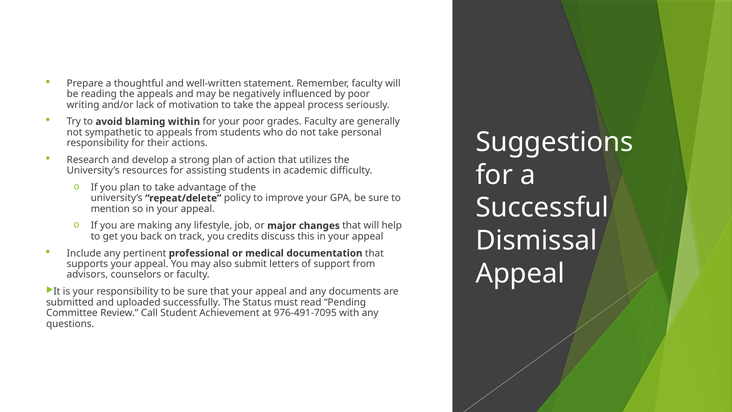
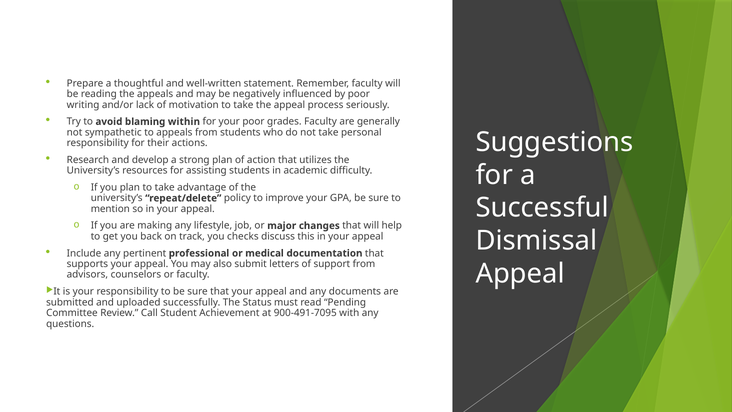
credits: credits -> checks
976-491-7095: 976-491-7095 -> 900-491-7095
